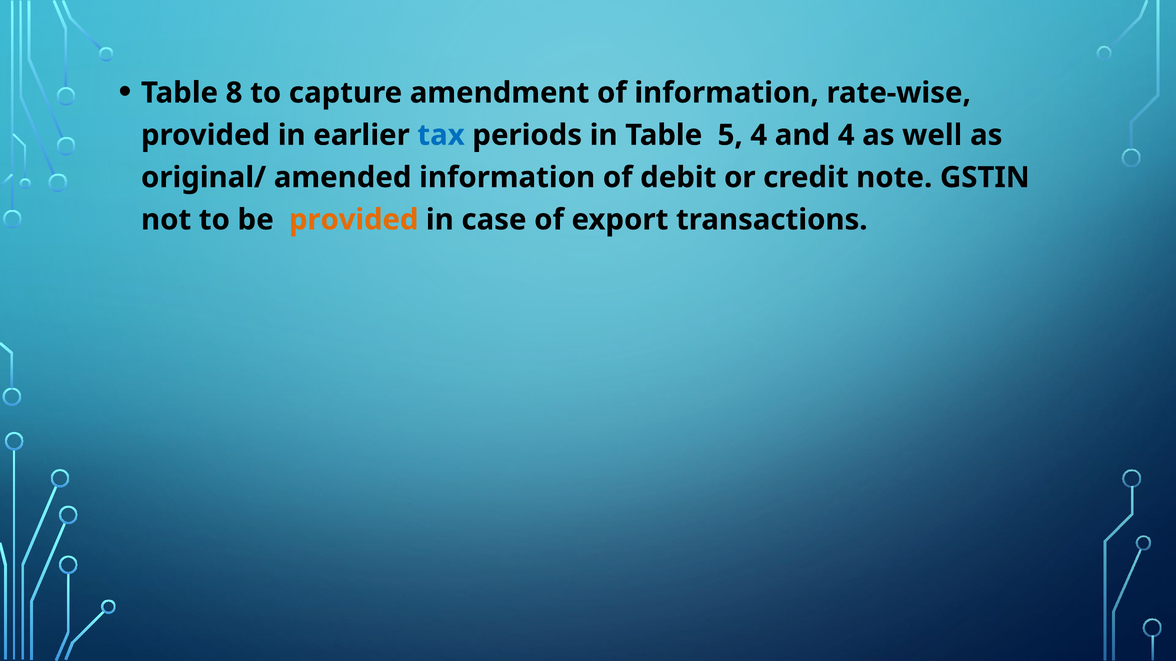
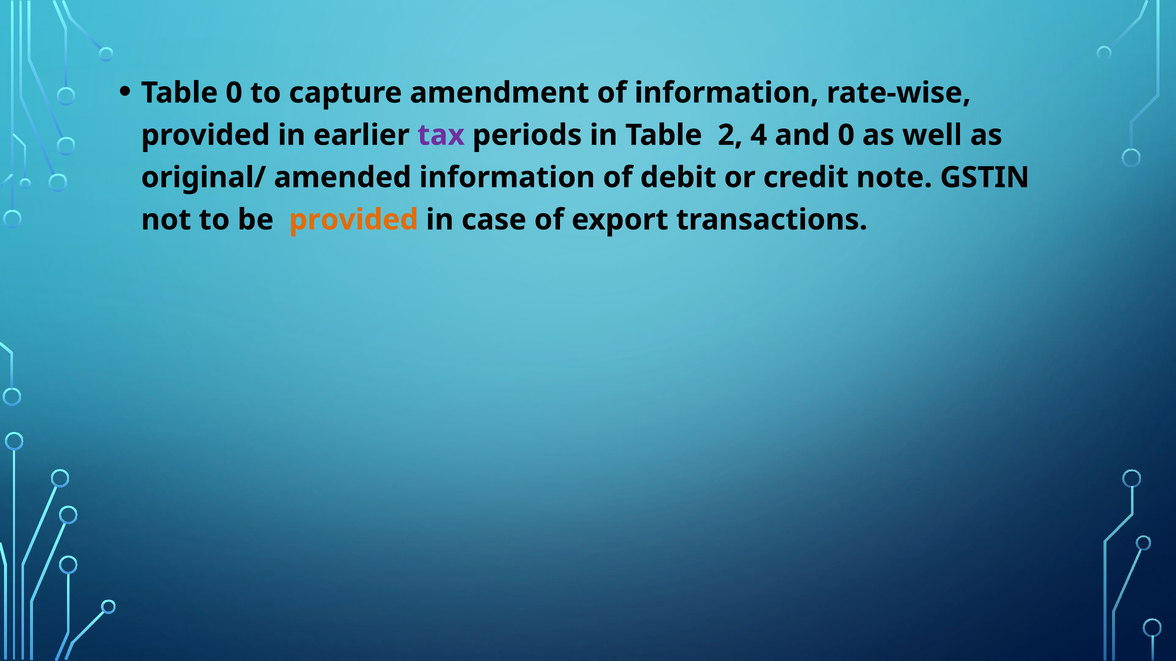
Table 8: 8 -> 0
tax colour: blue -> purple
5: 5 -> 2
and 4: 4 -> 0
